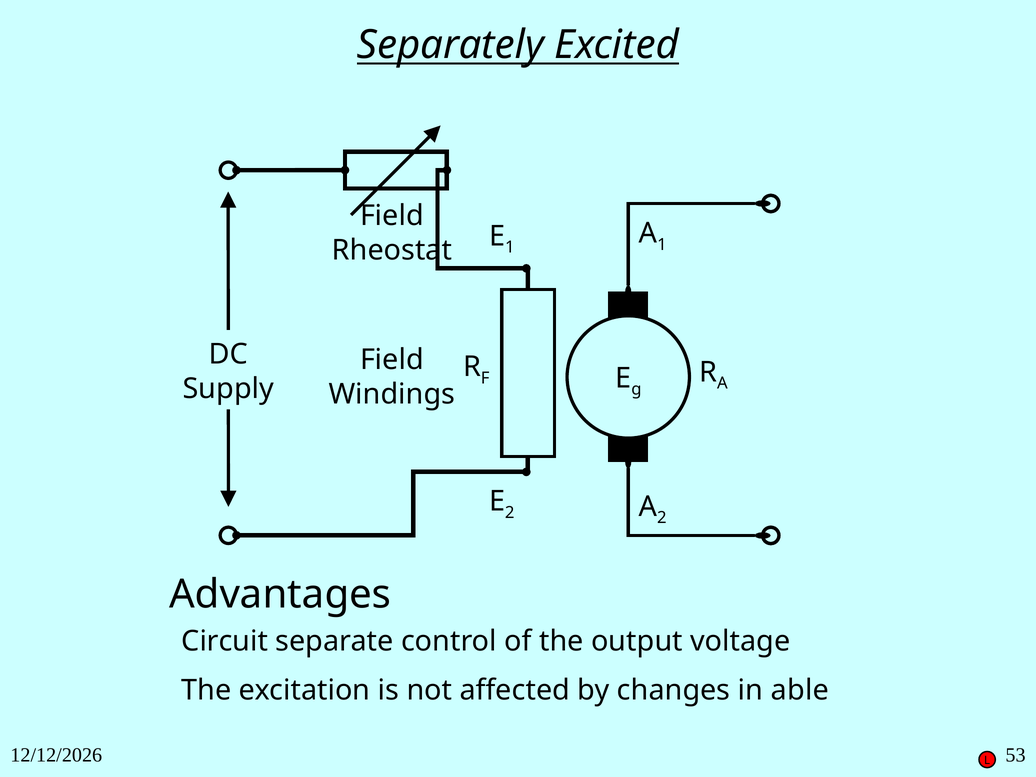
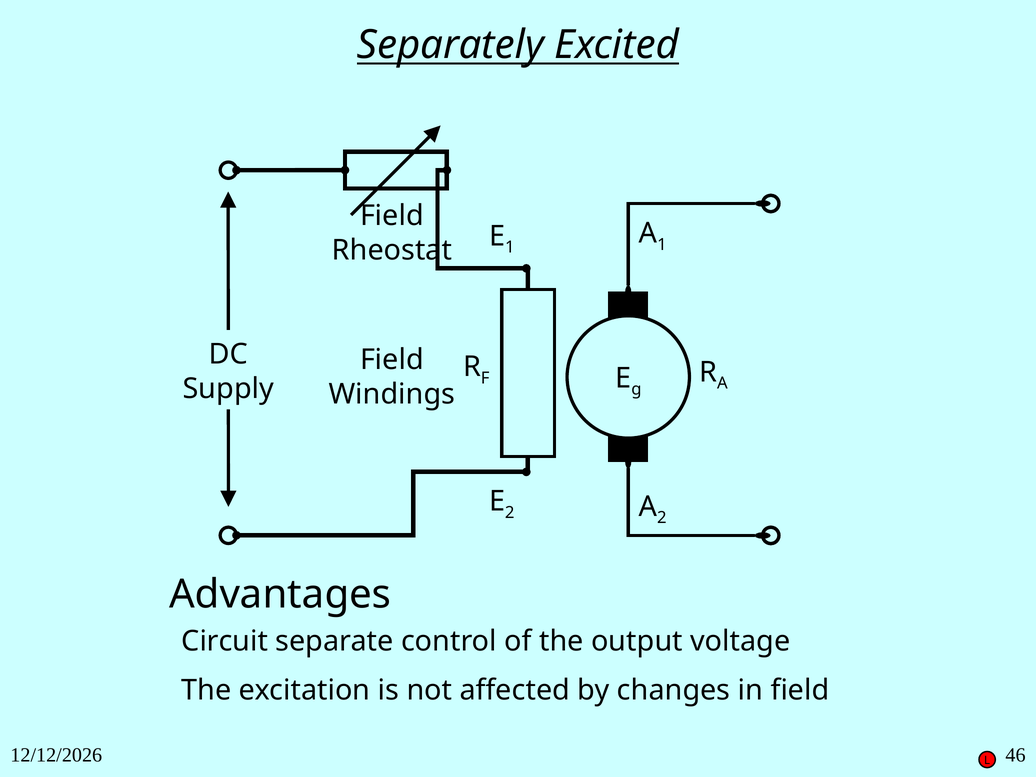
in able: able -> field
53: 53 -> 46
